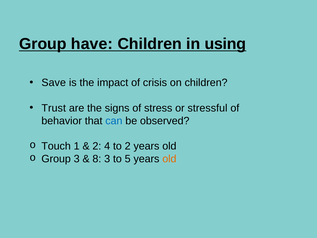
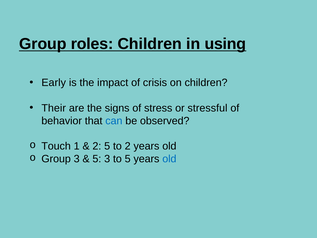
have: have -> roles
Save: Save -> Early
Trust: Trust -> Their
2 4: 4 -> 5
8 at (97, 159): 8 -> 5
old at (169, 159) colour: orange -> blue
